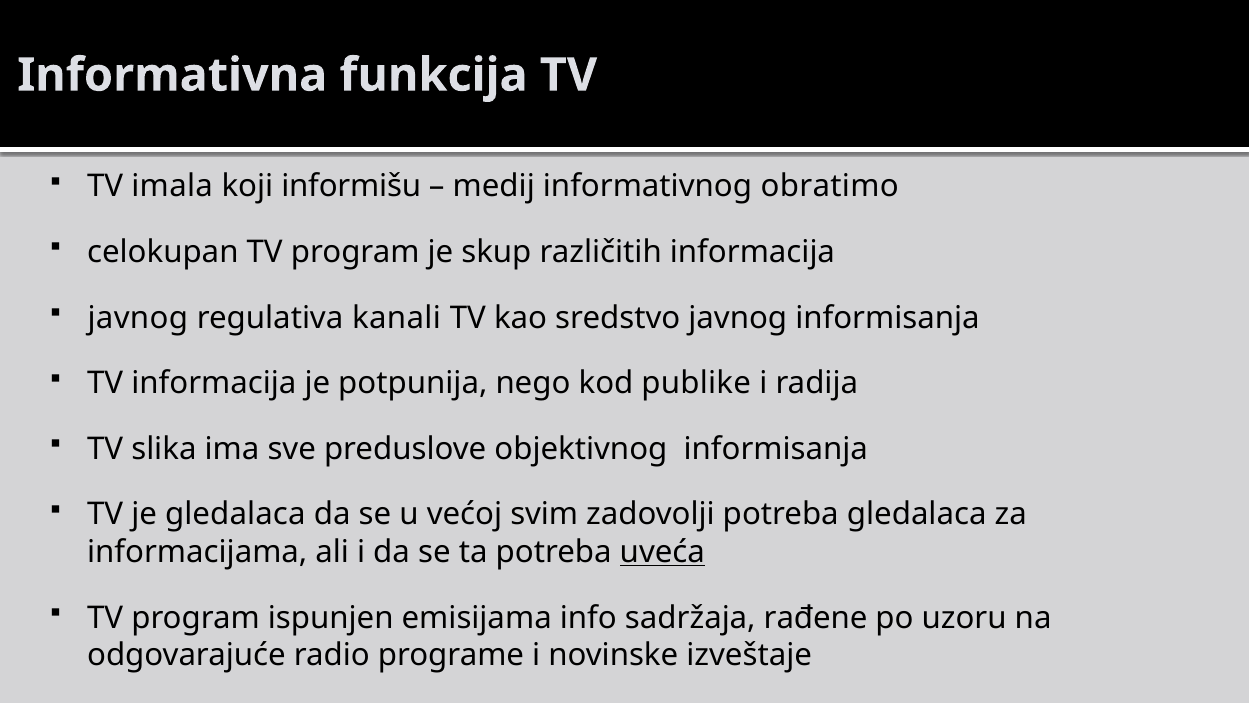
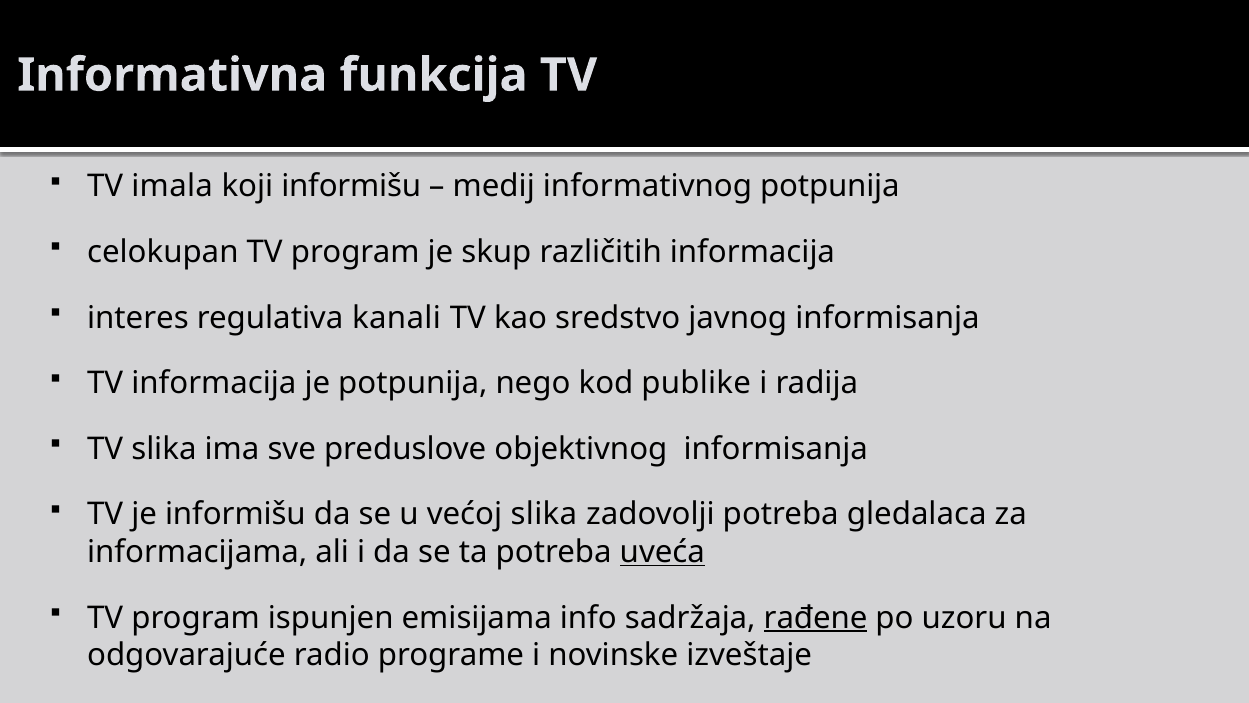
informativnog obratimo: obratimo -> potpunija
javnog at (138, 318): javnog -> interes
je gledalaca: gledalaca -> informišu
većoj svim: svim -> slika
rađene underline: none -> present
